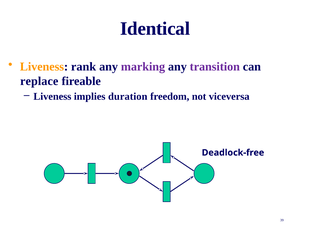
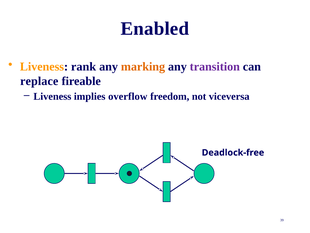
Identical: Identical -> Enabled
marking colour: purple -> orange
duration: duration -> overflow
